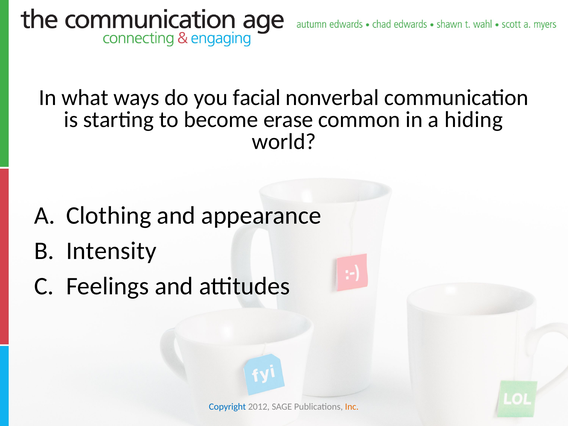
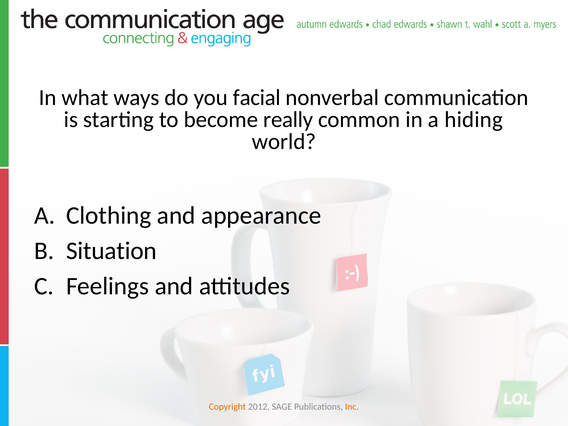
erase: erase -> really
Intensity: Intensity -> Situation
Copyright colour: blue -> orange
